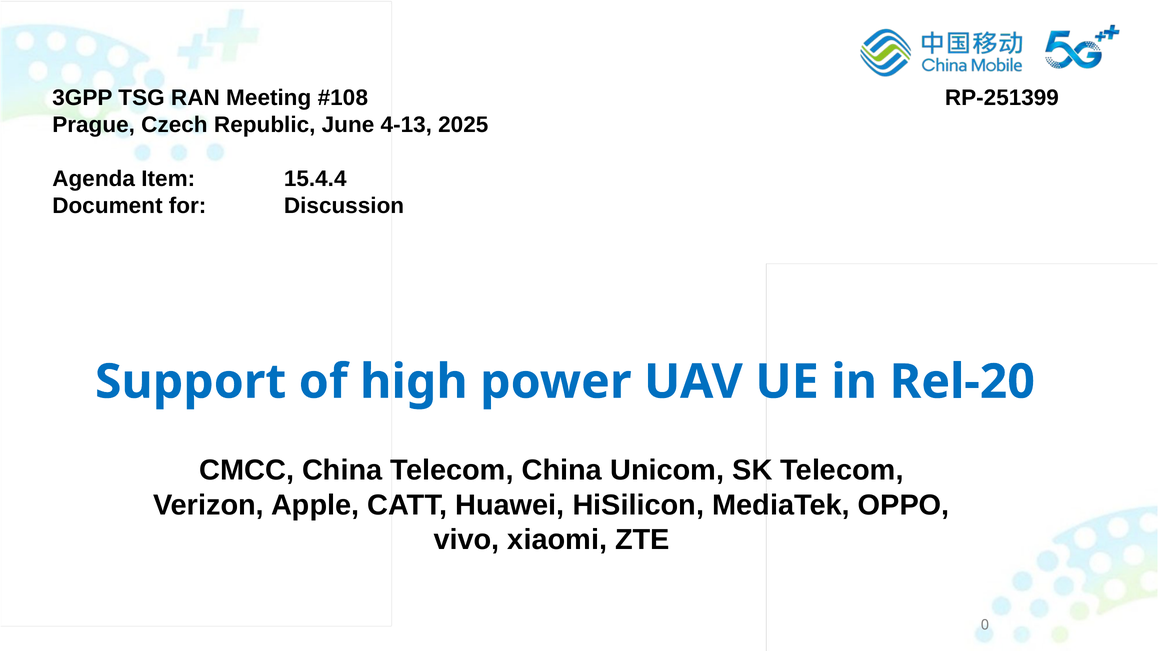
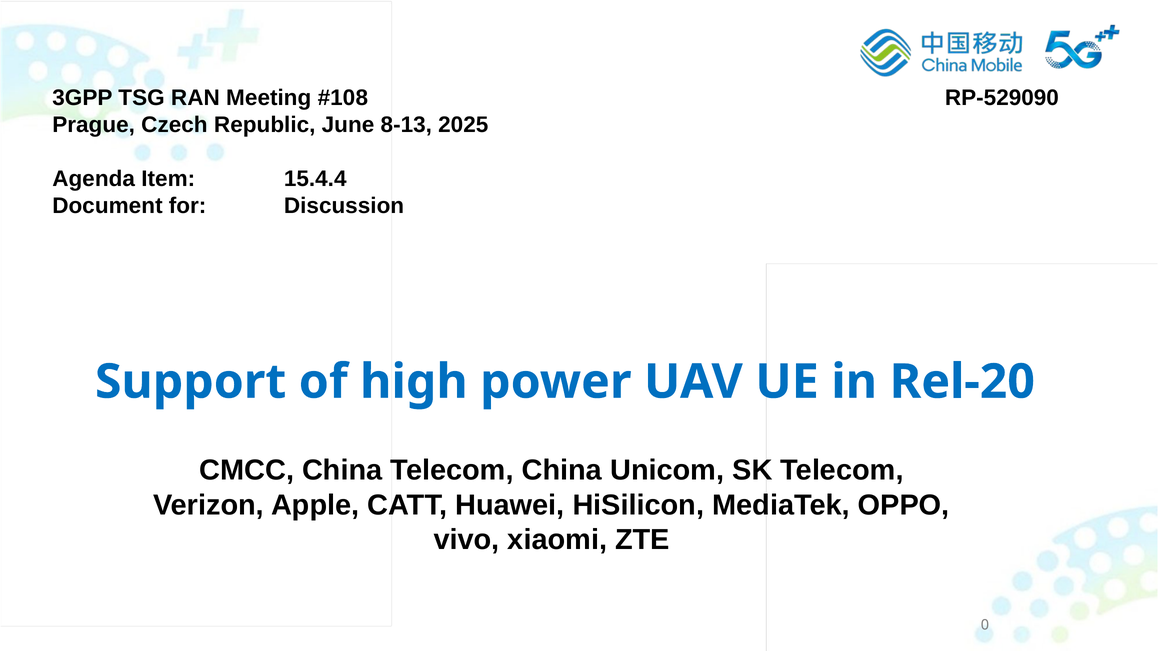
RP-251399: RP-251399 -> RP-529090
4-13: 4-13 -> 8-13
